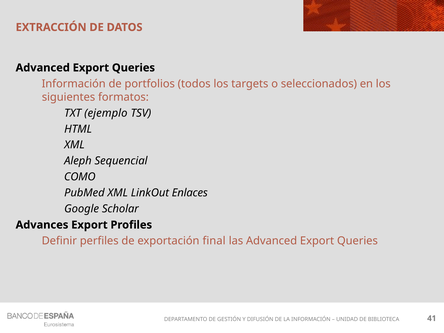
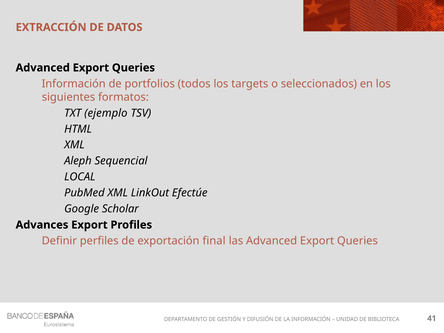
COMO: COMO -> LOCAL
Enlaces: Enlaces -> Efectúe
